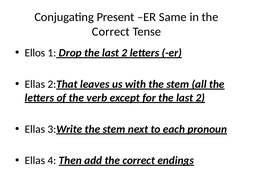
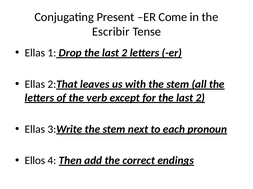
Same: Same -> Come
Correct at (111, 32): Correct -> Escribir
Ellos at (35, 53): Ellos -> Ellas
Ellas at (35, 161): Ellas -> Ellos
